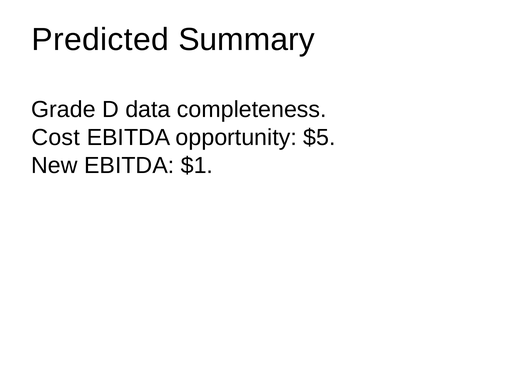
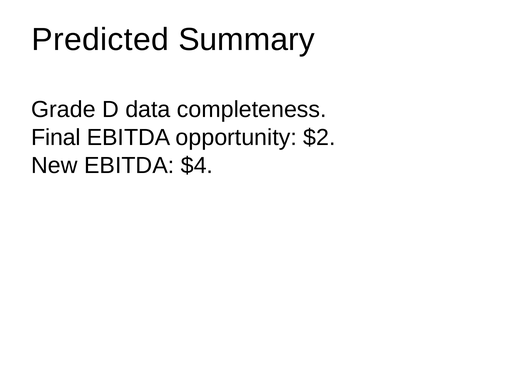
Cost: Cost -> Final
$5: $5 -> $2
$1: $1 -> $4
